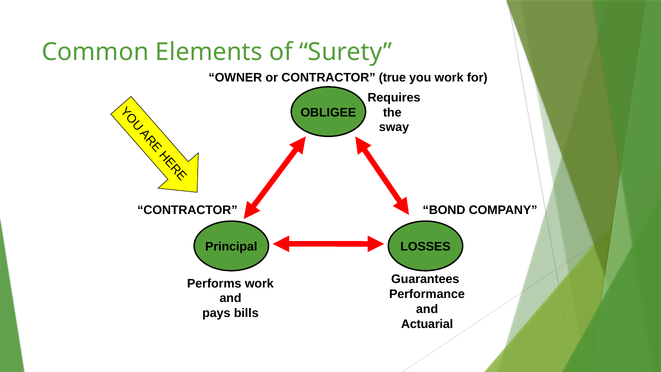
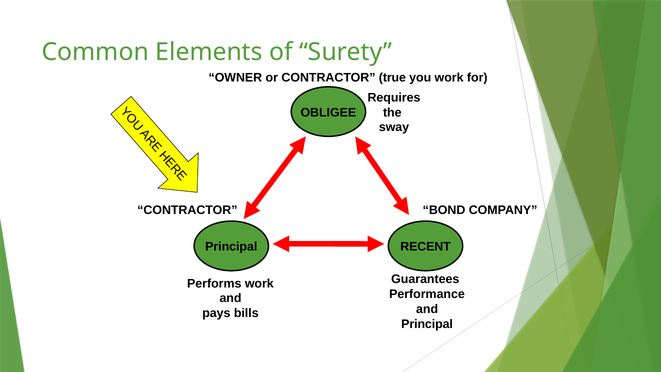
LOSSES: LOSSES -> RECENT
Actuarial at (427, 324): Actuarial -> Principal
